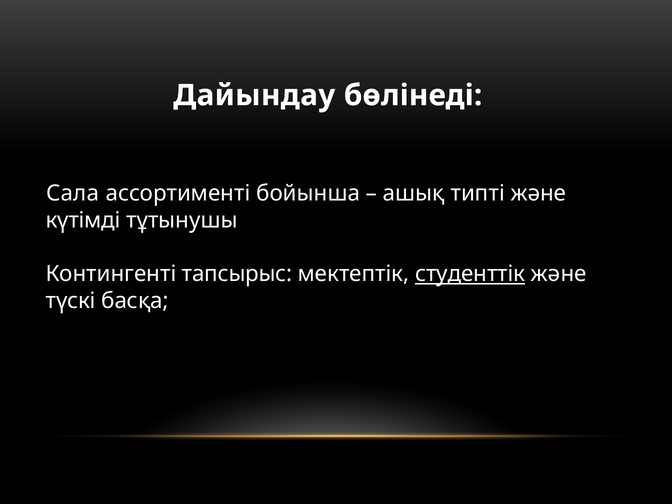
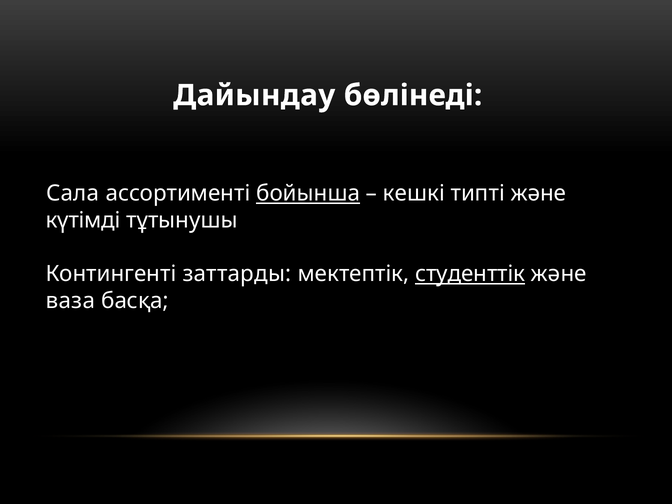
бойынша underline: none -> present
ашық: ашық -> кешкі
тапсырыс: тапсырыс -> заттарды
түскі: түскі -> ваза
